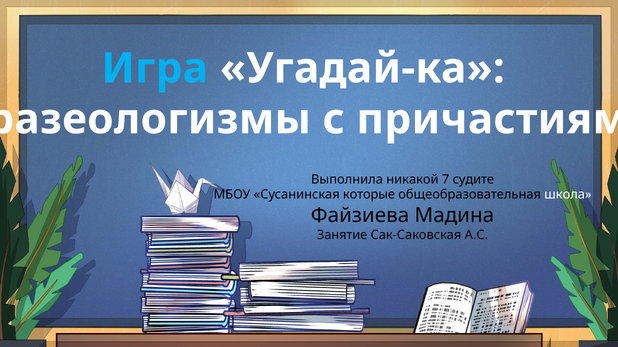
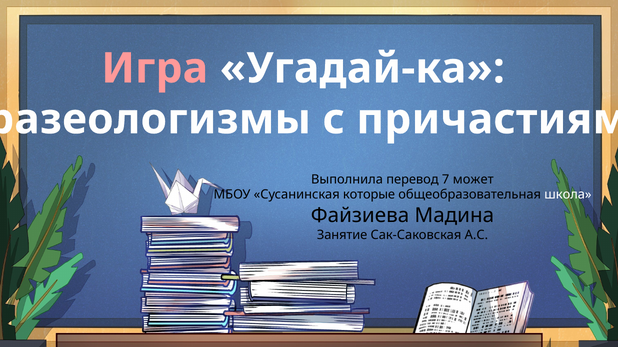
Игра colour: light blue -> pink
никакой: никакой -> перевод
судите: судите -> может
